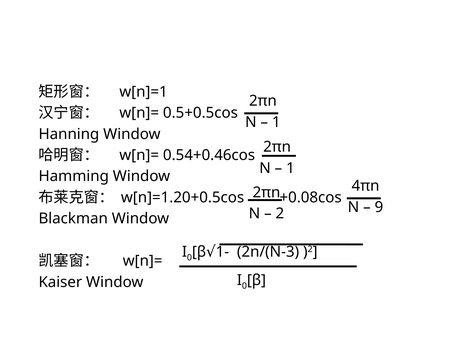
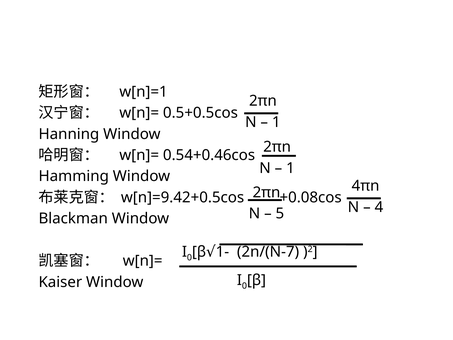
w[n]=1.20+0.5cos: w[n]=1.20+0.5cos -> w[n]=9.42+0.5cos
9: 9 -> 4
2 at (280, 214): 2 -> 5
2n/(N-3: 2n/(N-3 -> 2n/(N-7
